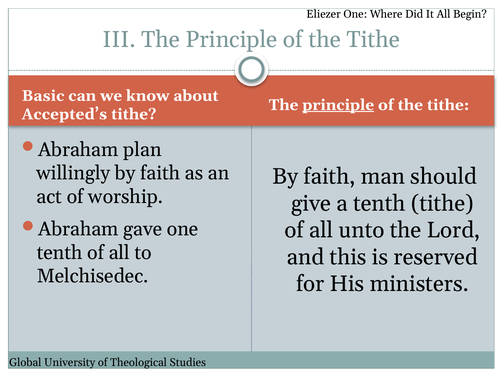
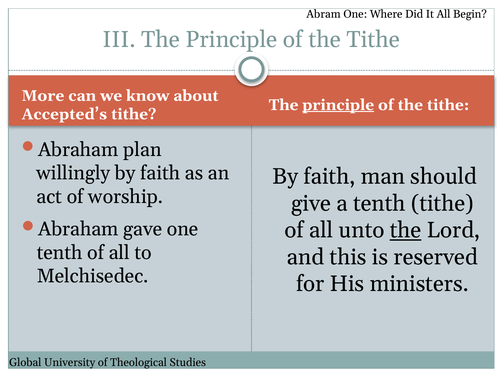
Eliezer: Eliezer -> Abram
Basic: Basic -> More
the at (406, 230) underline: none -> present
